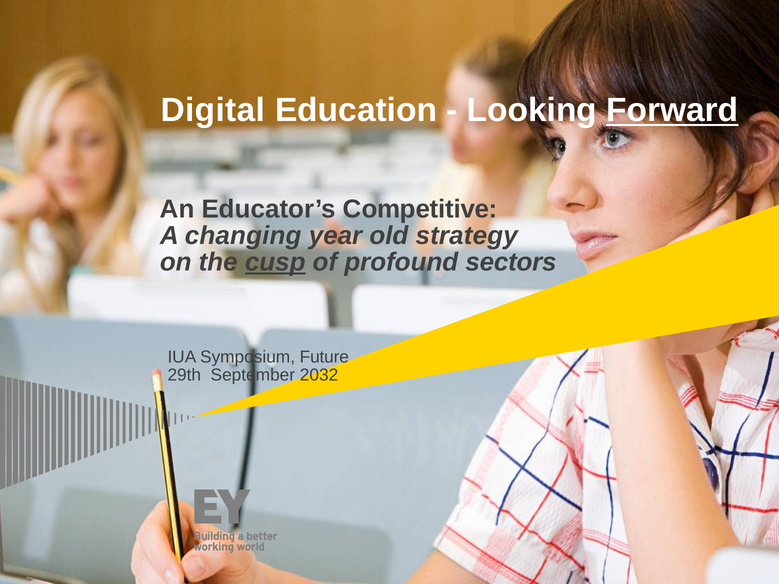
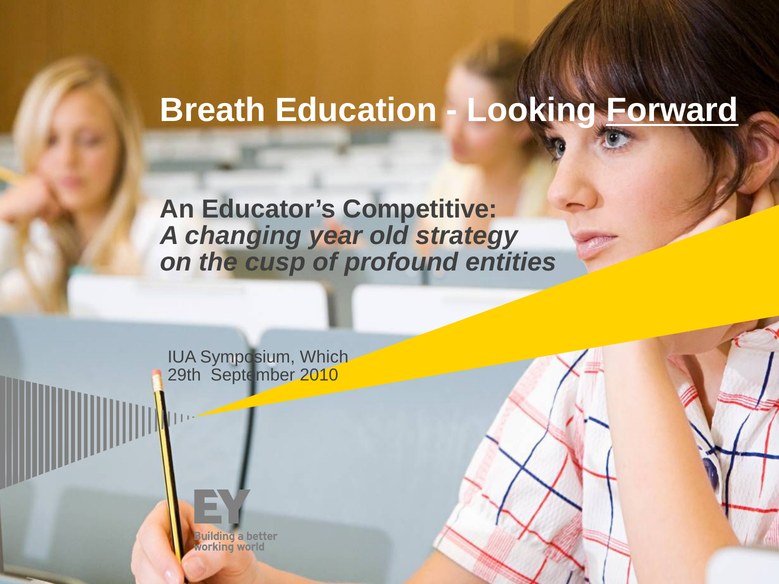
Digital: Digital -> Breath
cusp underline: present -> none
sectors: sectors -> entities
Future: Future -> Which
2032: 2032 -> 2010
